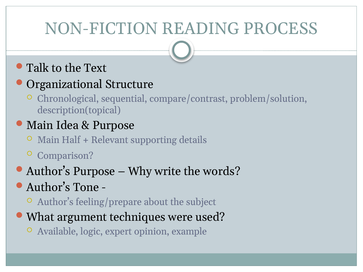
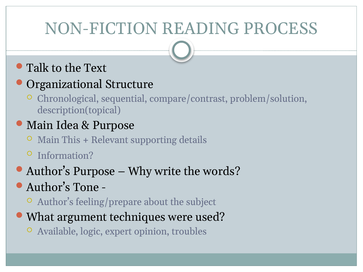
Half: Half -> This
Comparison: Comparison -> Information
example: example -> troubles
